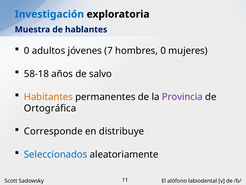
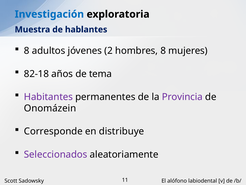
0 at (27, 51): 0 -> 8
7: 7 -> 2
hombres 0: 0 -> 8
58-18: 58-18 -> 82-18
salvo: salvo -> tema
Habitantes colour: orange -> purple
Ortográfica: Ortográfica -> Onomázein
Seleccionados colour: blue -> purple
